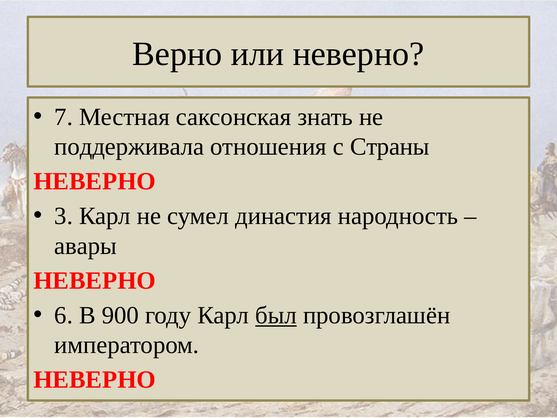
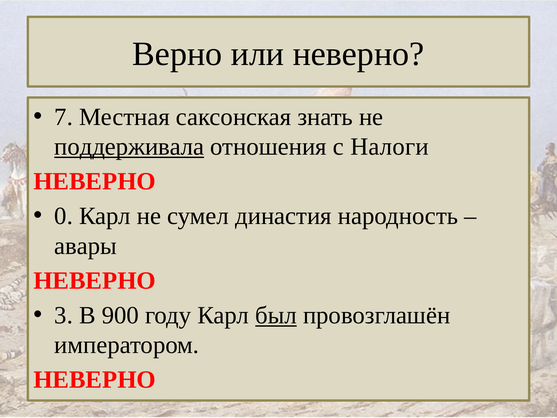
поддерживала underline: none -> present
Страны: Страны -> Налоги
3: 3 -> 0
6: 6 -> 3
